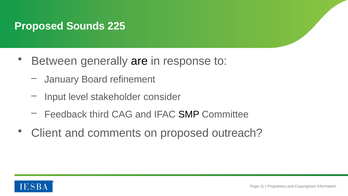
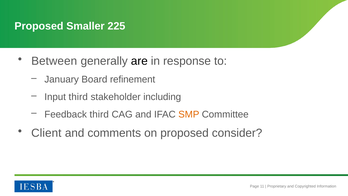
Sounds: Sounds -> Smaller
Input level: level -> third
consider: consider -> including
SMP colour: black -> orange
outreach: outreach -> consider
